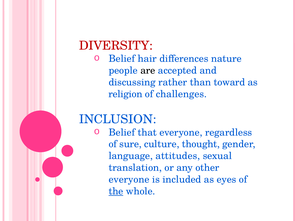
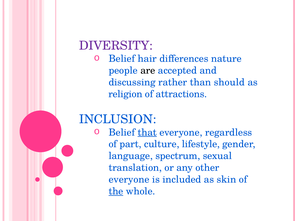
DIVERSITY colour: red -> purple
toward: toward -> should
challenges: challenges -> attractions
that underline: none -> present
sure: sure -> part
thought: thought -> lifestyle
attitudes: attitudes -> spectrum
eyes: eyes -> skin
